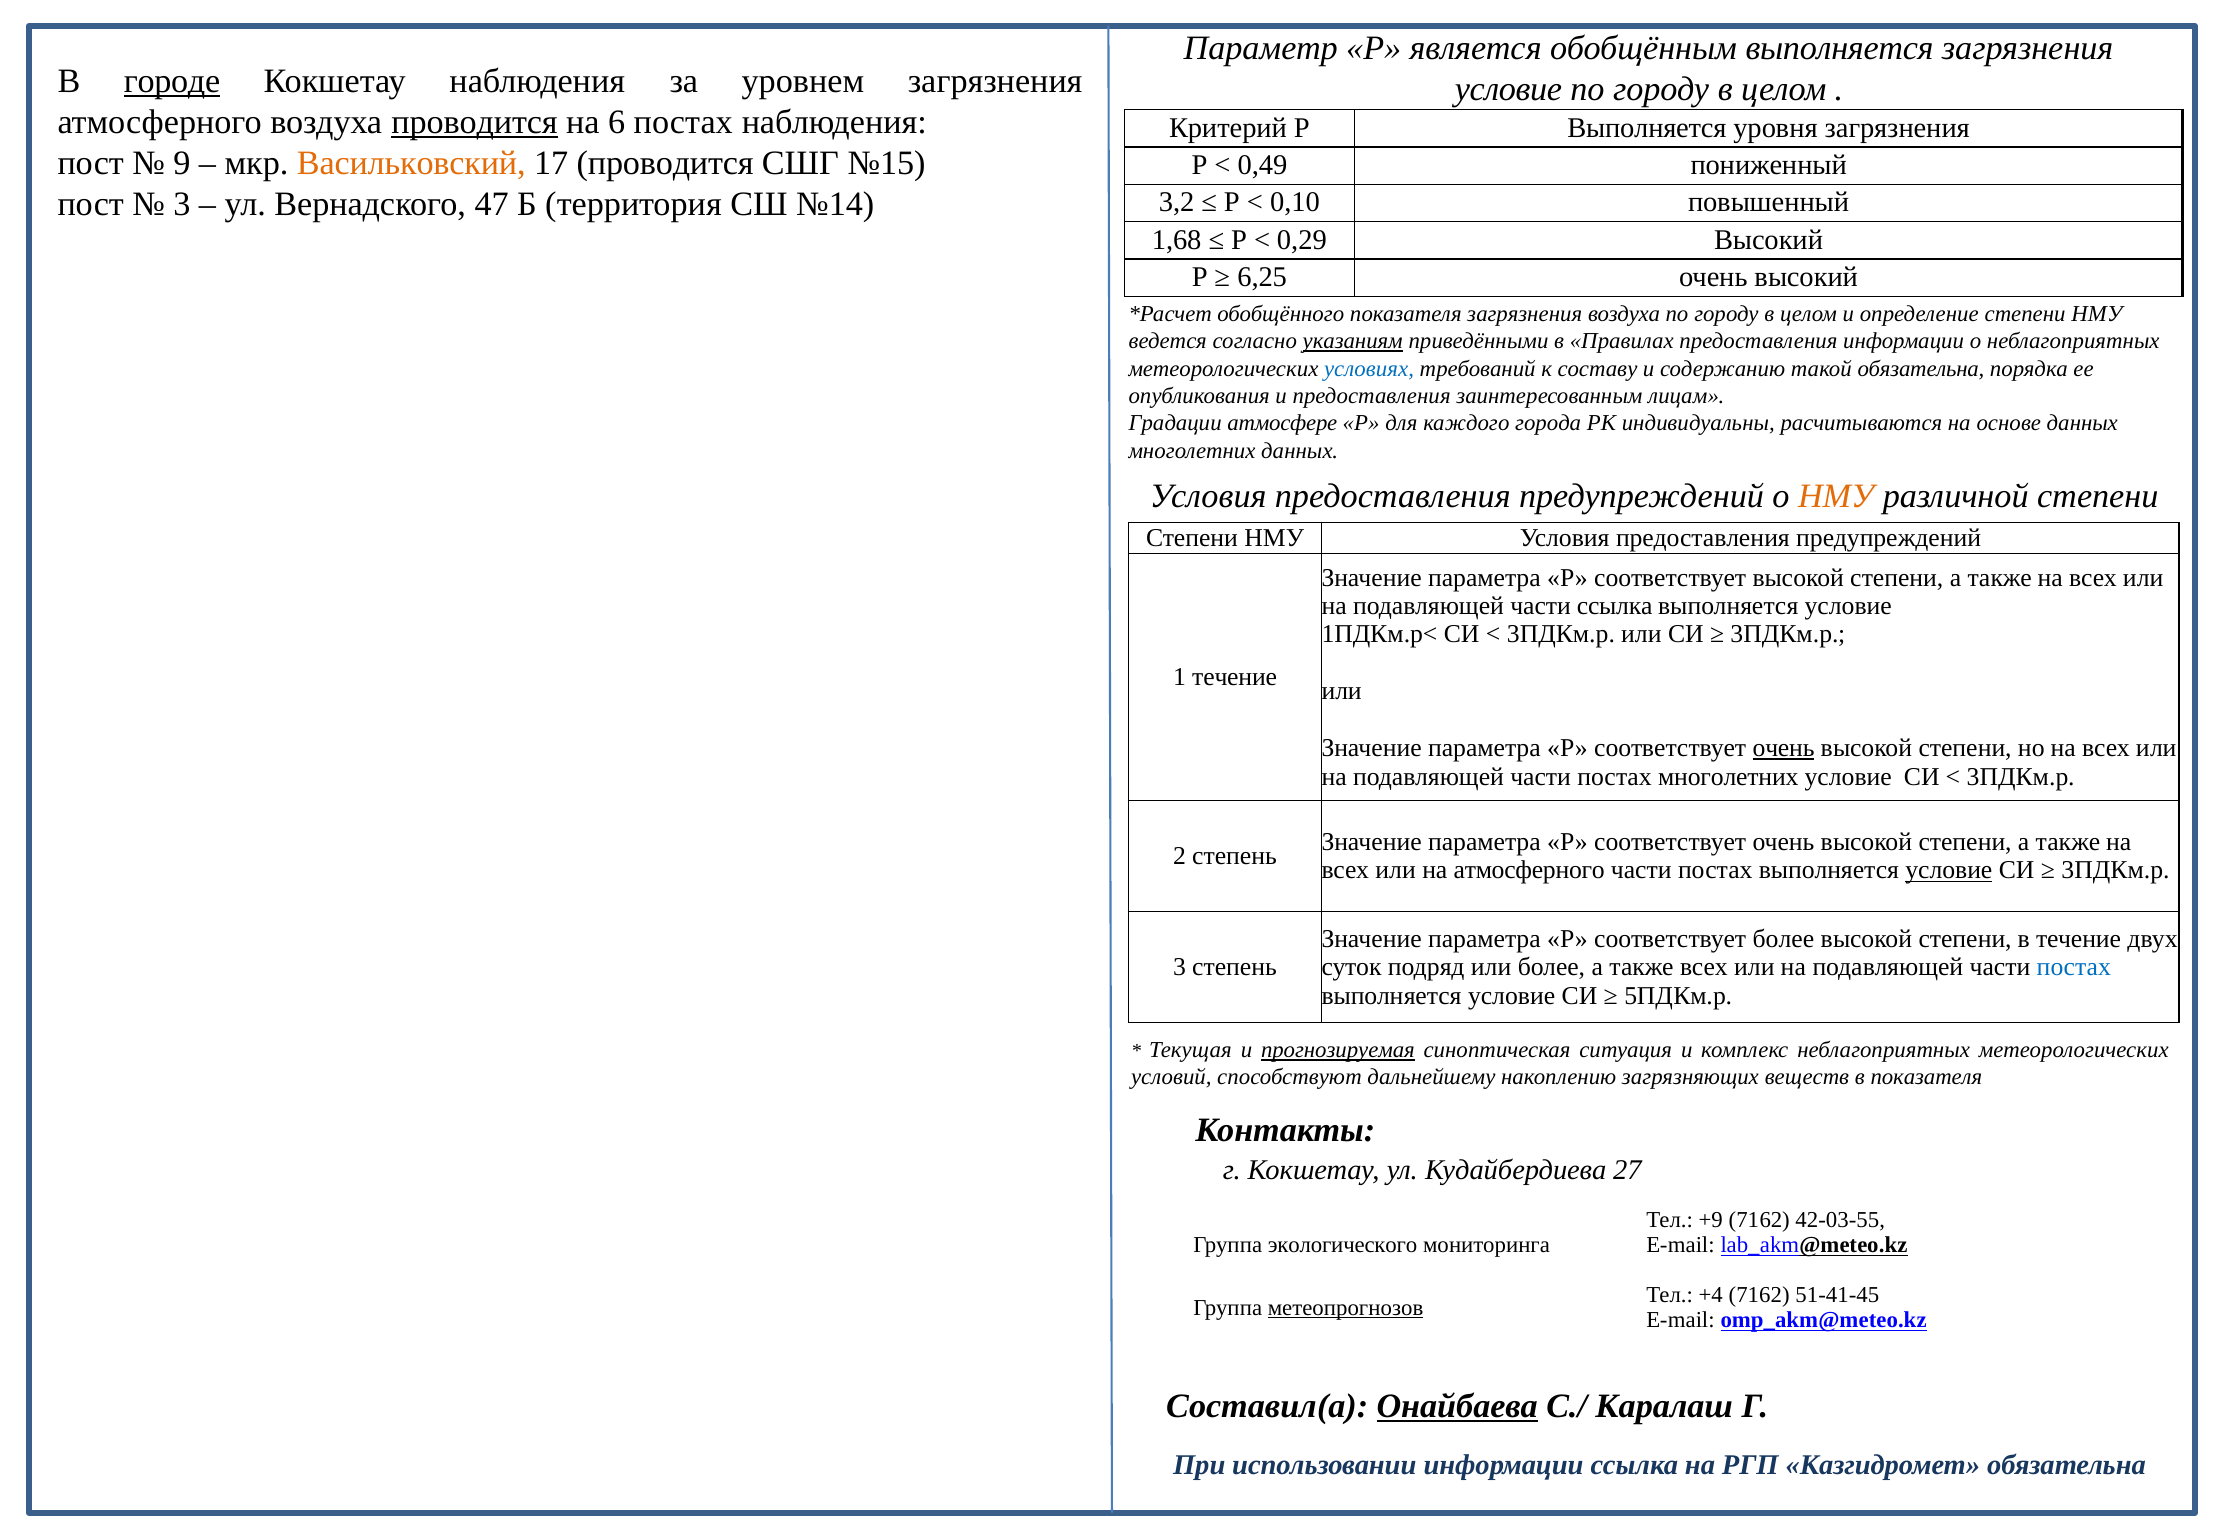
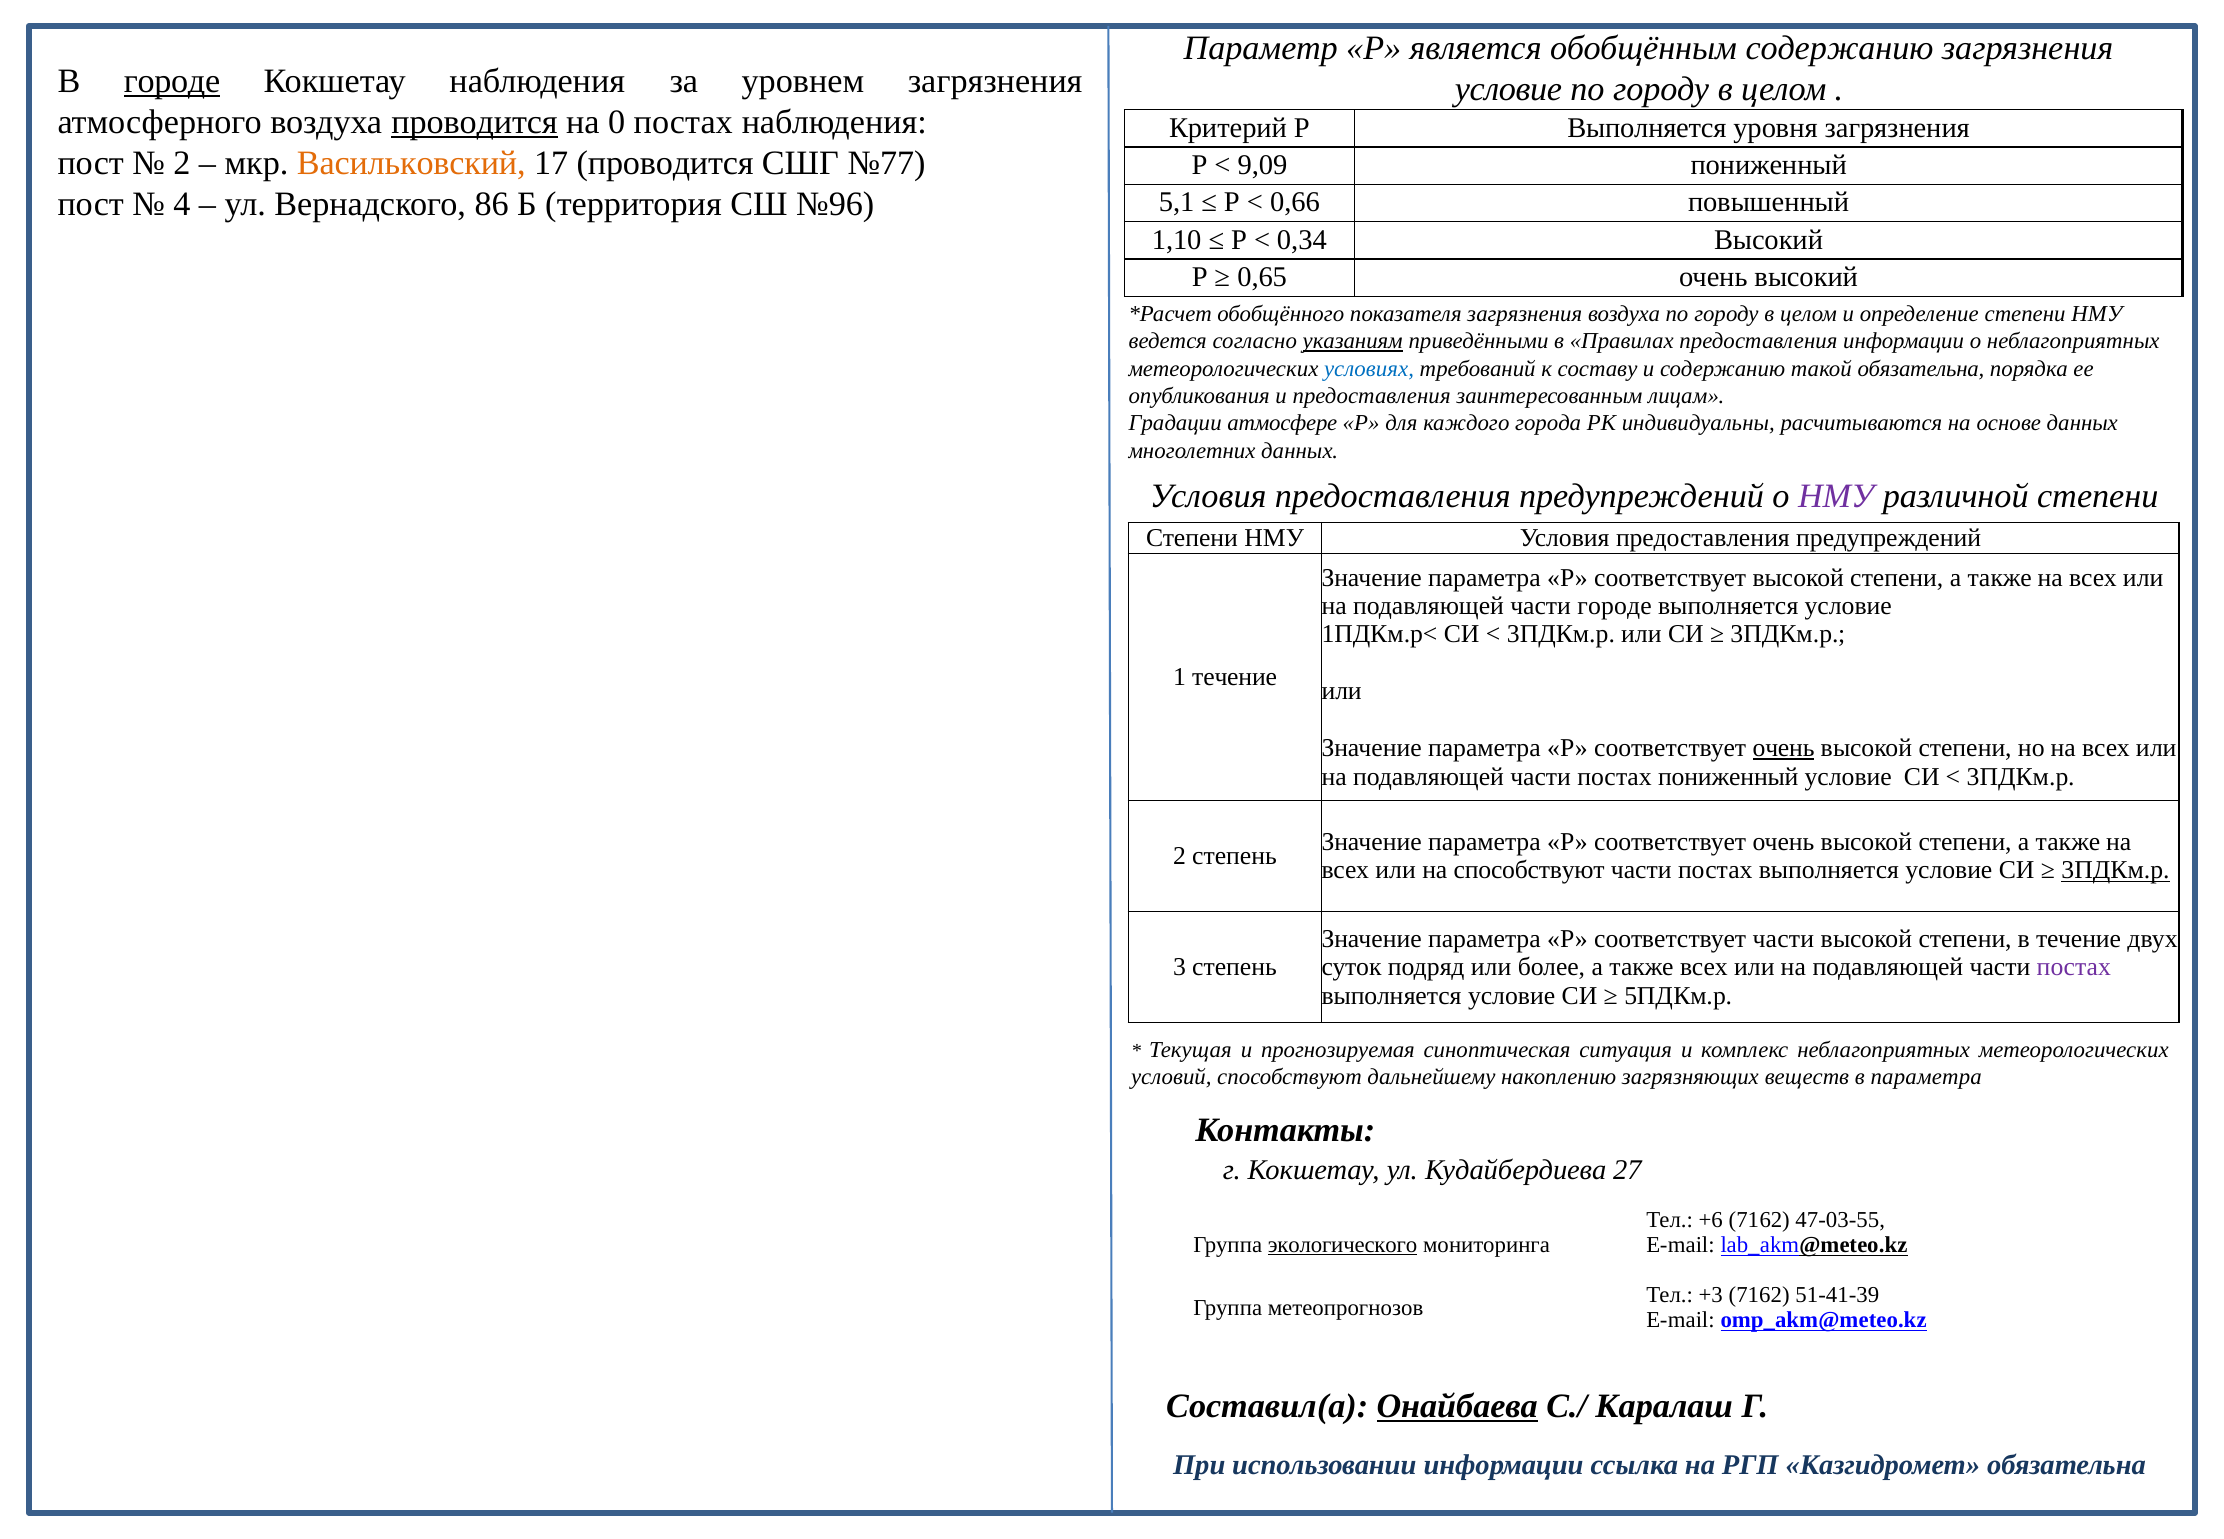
обобщённым выполняется: выполняется -> содержанию
6: 6 -> 0
9 at (182, 163): 9 -> 2
№15: №15 -> №77
0,49: 0,49 -> 9,09
3 at (182, 204): 3 -> 4
47: 47 -> 86
№14: №14 -> №96
3,2: 3,2 -> 5,1
0,10: 0,10 -> 0,66
1,68: 1,68 -> 1,10
0,29: 0,29 -> 0,34
6,25: 6,25 -> 0,65
НМУ at (1836, 496) colour: orange -> purple
части ссылка: ссылка -> городе
постах многолетних: многолетних -> пониженный
на атмосферного: атмосферного -> способствуют
условие at (1949, 871) underline: present -> none
3ПДКм.р at (2116, 871) underline: none -> present
соответствует более: более -> части
постах at (2074, 968) colour: blue -> purple
прогнозируемая underline: present -> none
в показателя: показателя -> параметра
+9: +9 -> +6
42-03-55: 42-03-55 -> 47-03-55
экологического underline: none -> present
+4: +4 -> +3
51-41-45: 51-41-45 -> 51-41-39
метеопрогнозов underline: present -> none
